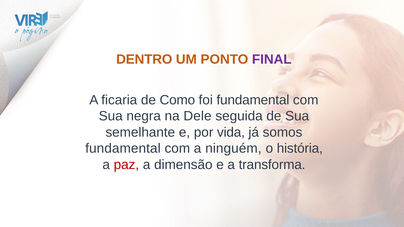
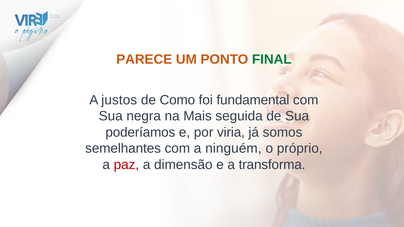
DENTRO: DENTRO -> PARECE
FINAL colour: purple -> green
ficaria: ficaria -> justos
Dele: Dele -> Mais
semelhante: semelhante -> poderíamos
vida: vida -> viria
fundamental at (123, 149): fundamental -> semelhantes
história: história -> próprio
